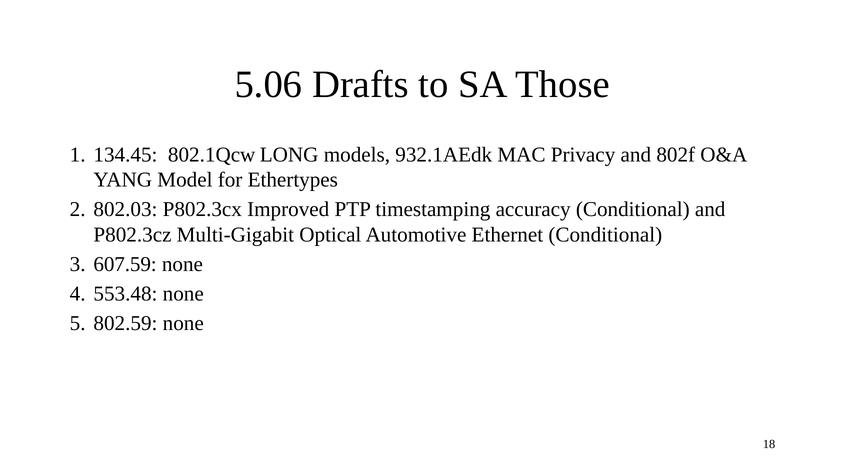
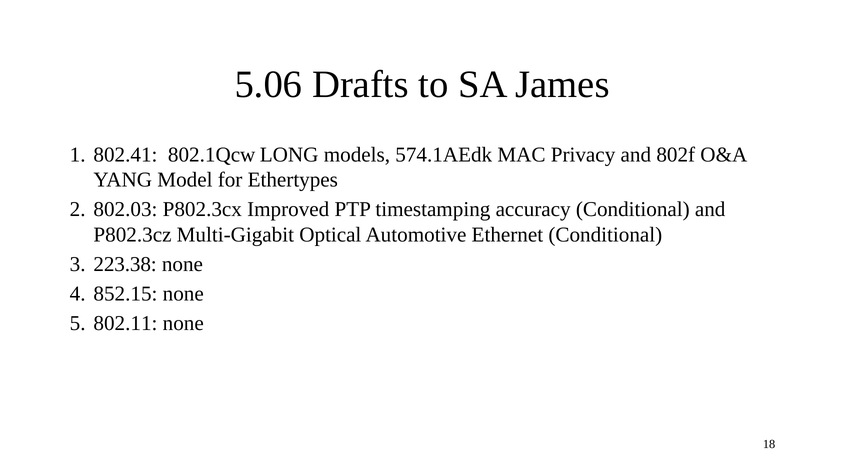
Those: Those -> James
134.45: 134.45 -> 802.41
932.1AEdk: 932.1AEdk -> 574.1AEdk
607.59: 607.59 -> 223.38
553.48: 553.48 -> 852.15
802.59: 802.59 -> 802.11
